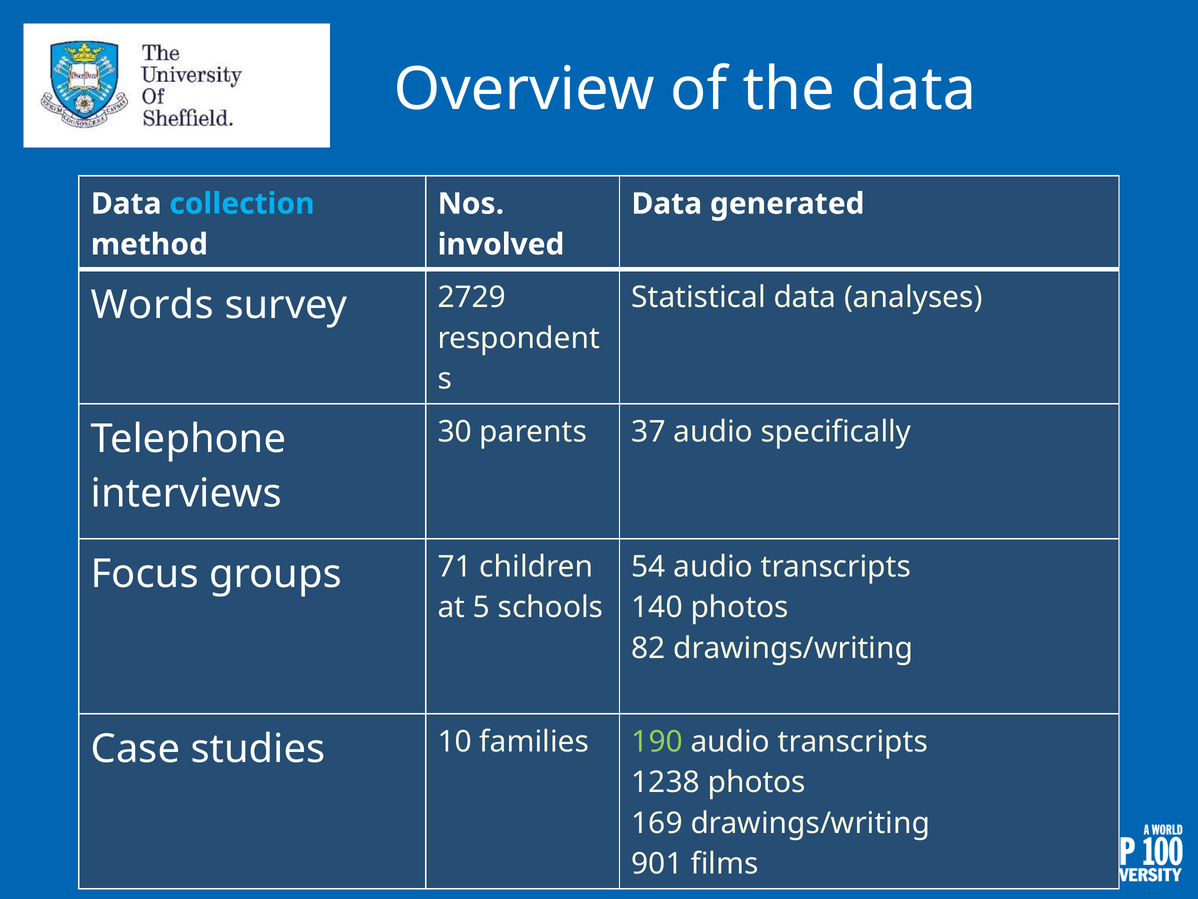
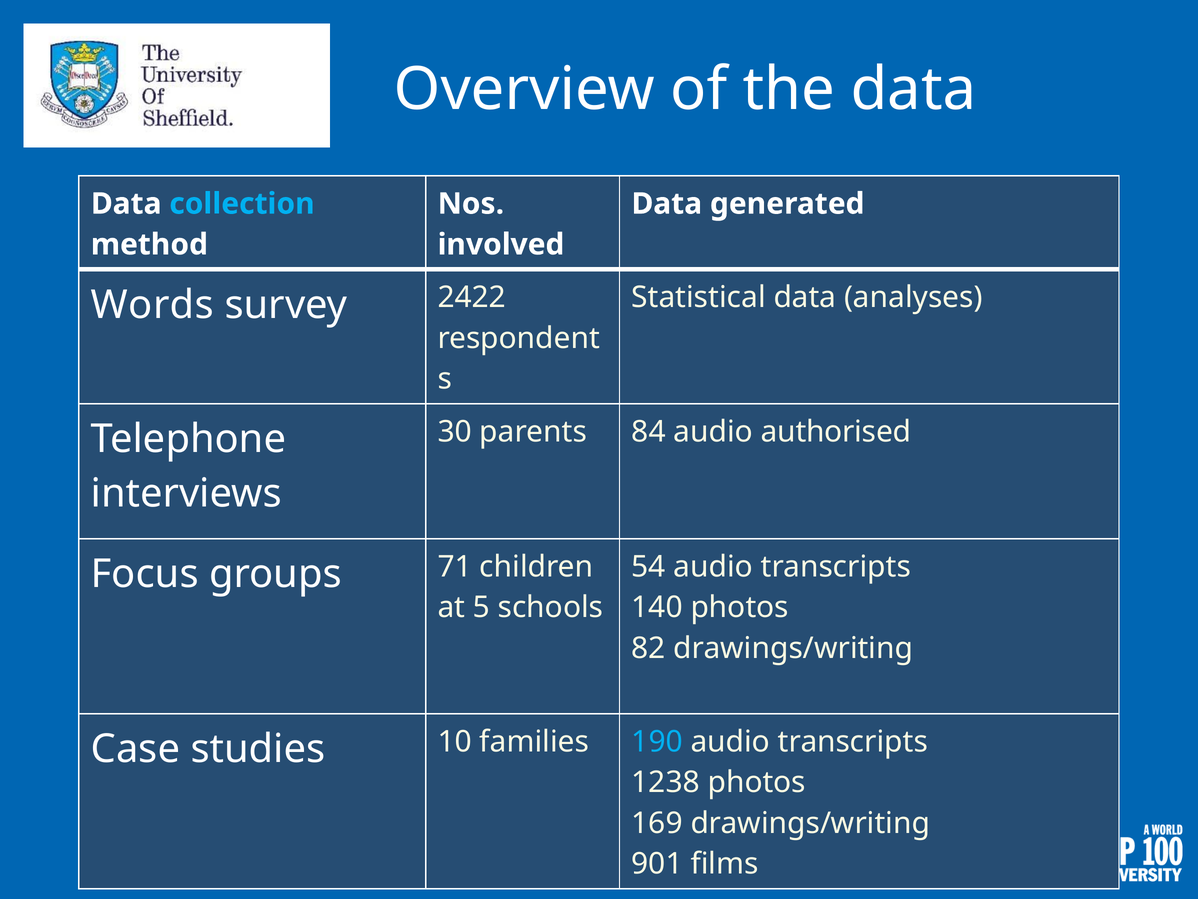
2729: 2729 -> 2422
37: 37 -> 84
specifically: specifically -> authorised
190 colour: light green -> light blue
